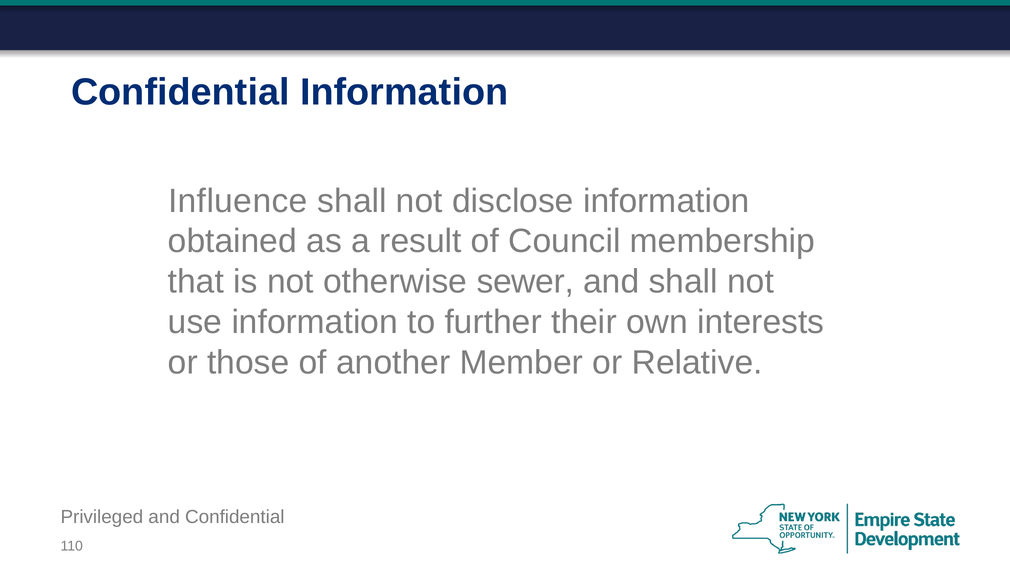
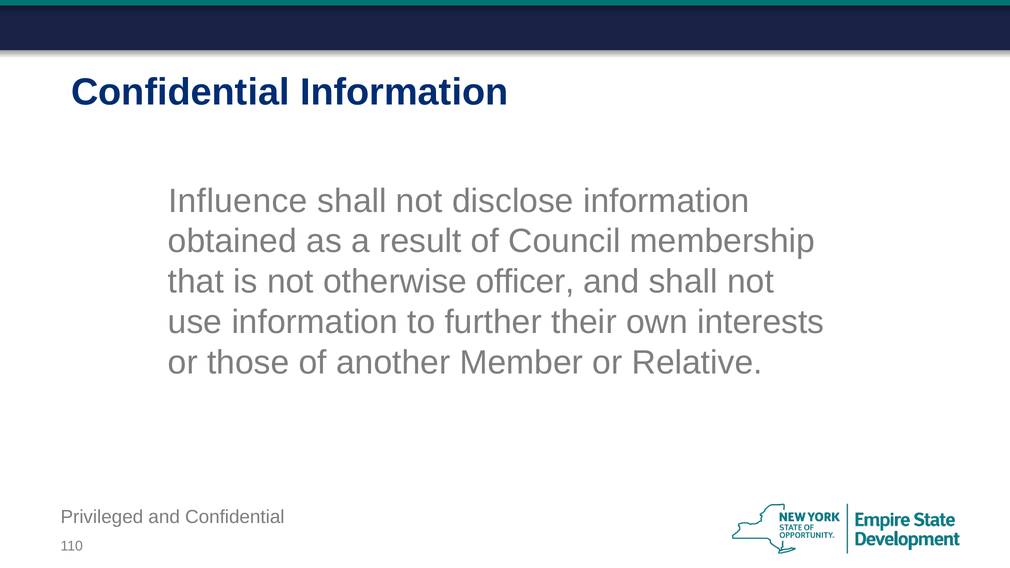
sewer: sewer -> officer
